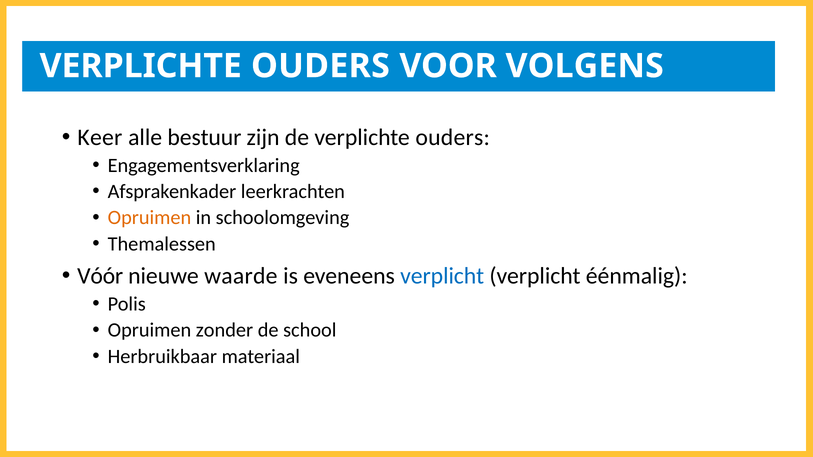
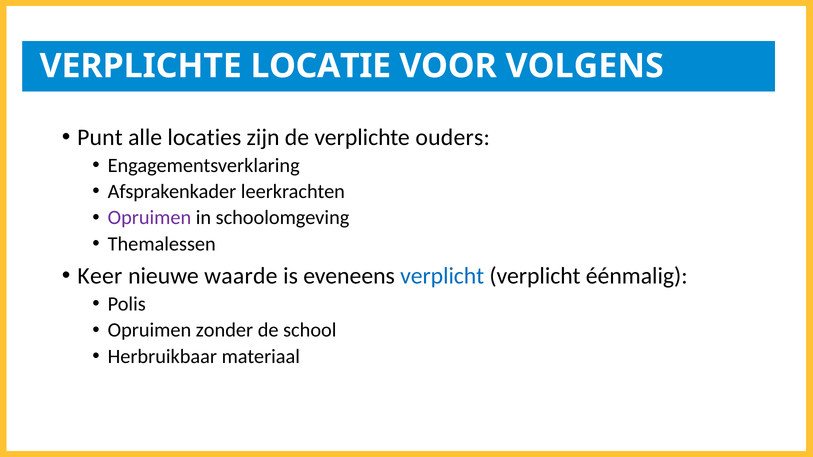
OUDERS at (320, 66): OUDERS -> LOCATIE
Keer: Keer -> Punt
bestuur: bestuur -> locaties
Opruimen at (149, 218) colour: orange -> purple
Vóór: Vóór -> Keer
